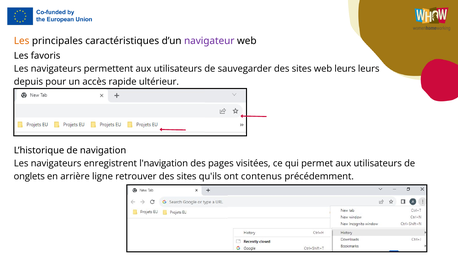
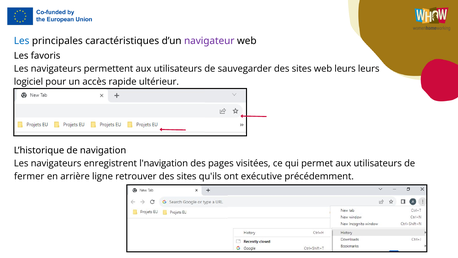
Les at (22, 41) colour: orange -> blue
depuis: depuis -> logiciel
onglets: onglets -> fermer
contenus: contenus -> exécutive
